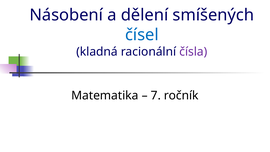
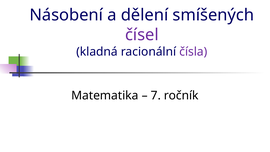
čísel colour: blue -> purple
